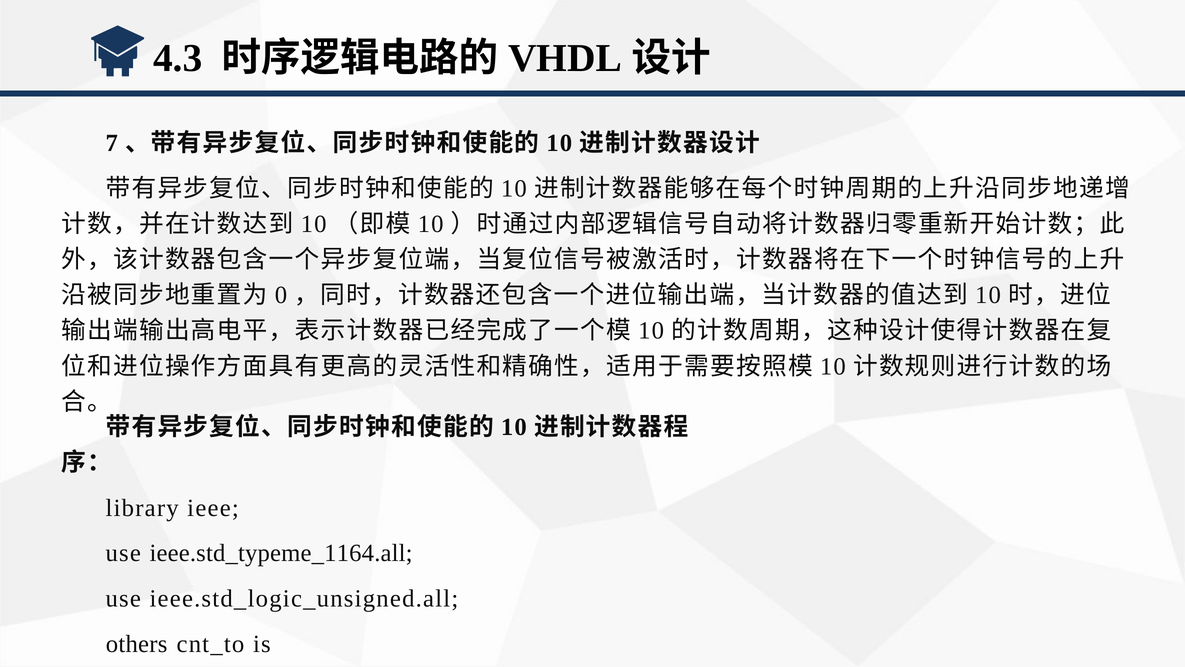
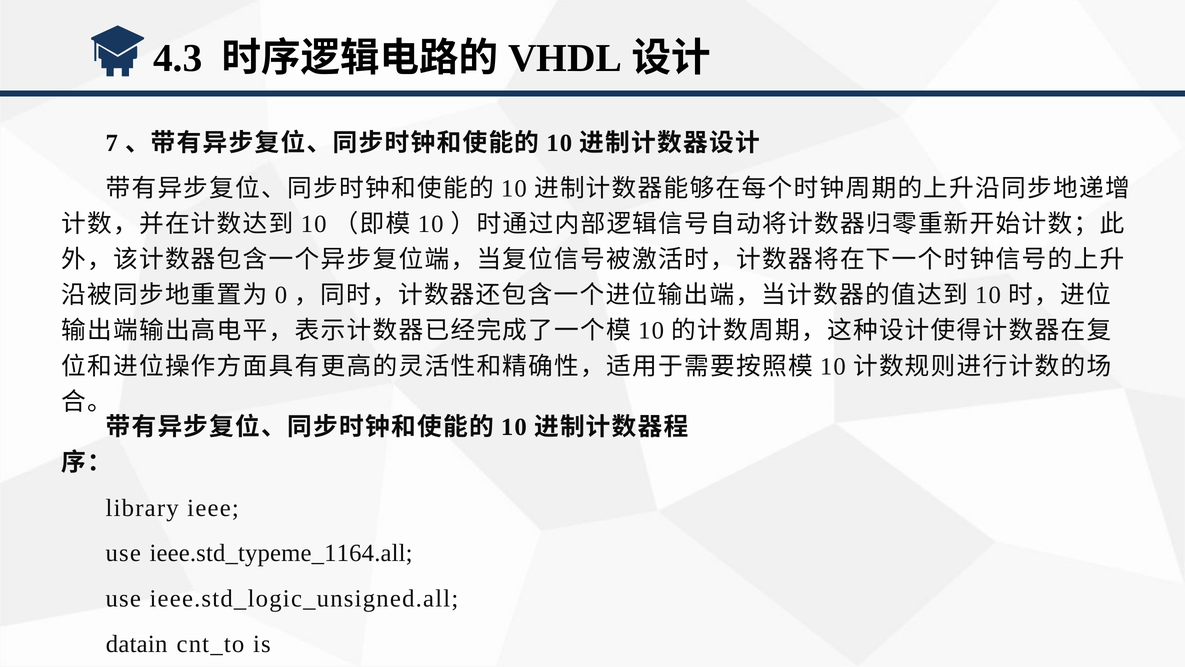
others: others -> datain
